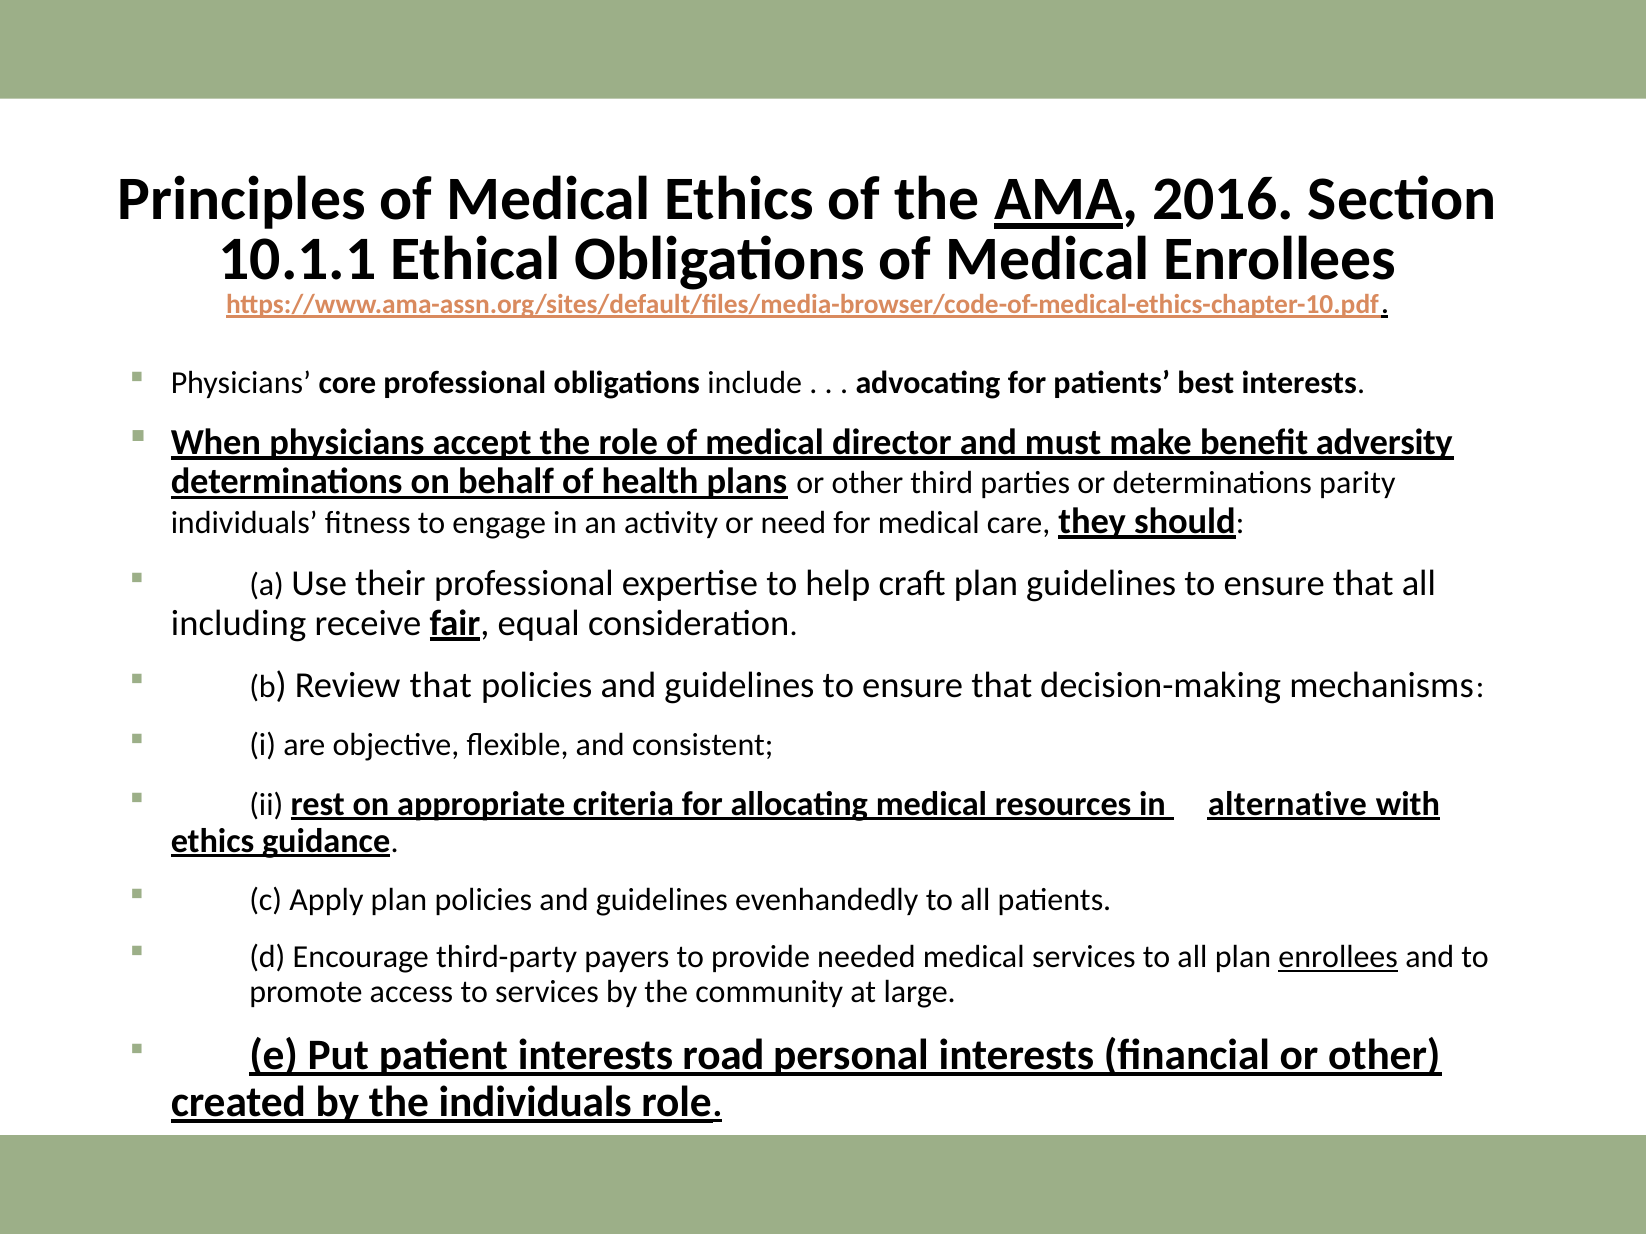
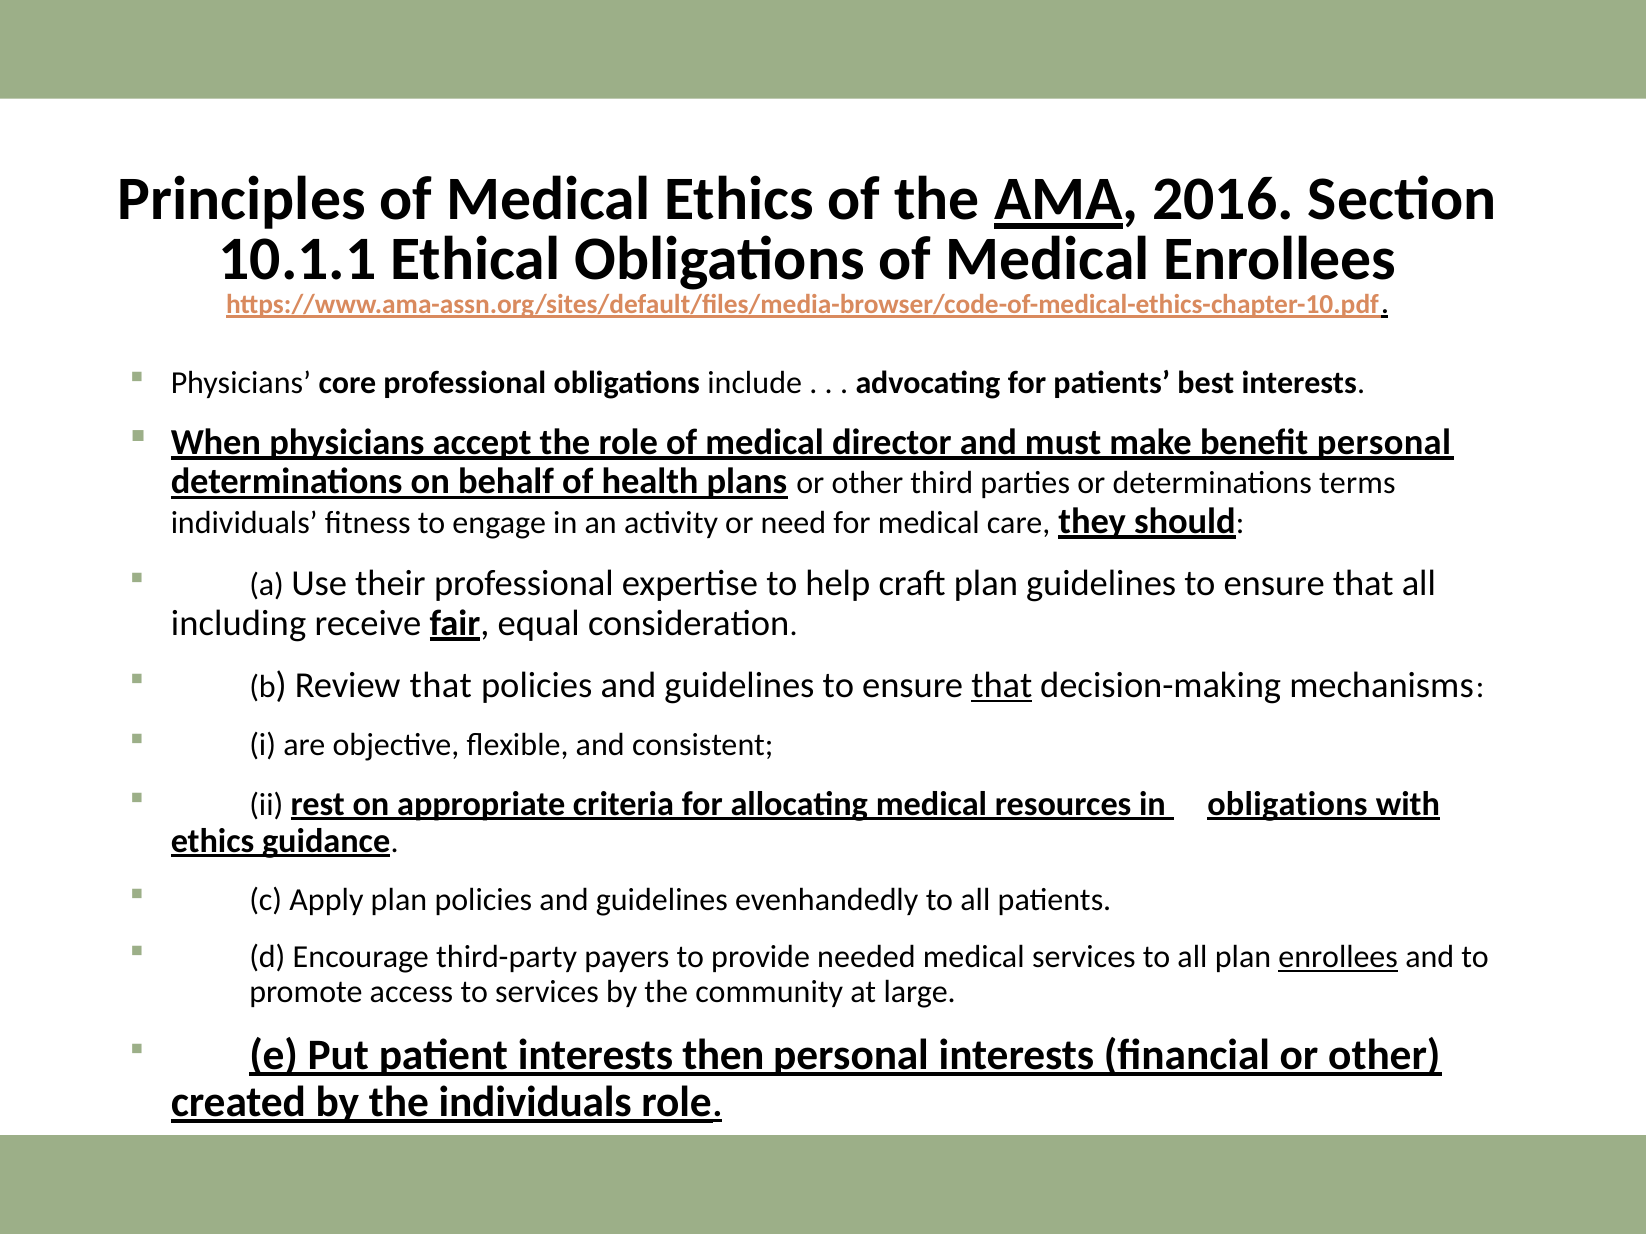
benefit adversity: adversity -> personal
parity: parity -> terms
that at (1002, 686) underline: none -> present
in alternative: alternative -> obligations
road: road -> then
